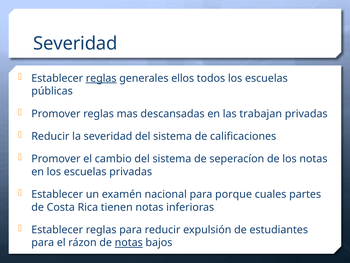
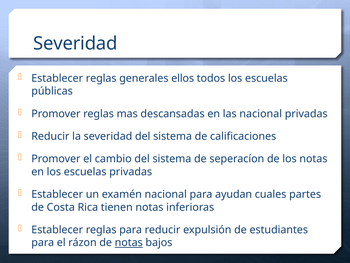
reglas at (101, 78) underline: present -> none
las trabajan: trabajan -> nacional
porque: porque -> ayudan
